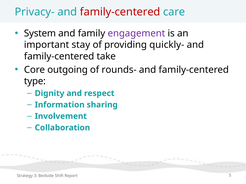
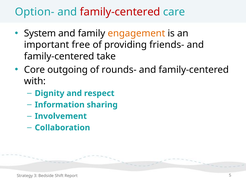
Privacy-: Privacy- -> Option-
engagement colour: purple -> orange
stay: stay -> free
quickly-: quickly- -> friends-
type: type -> with
